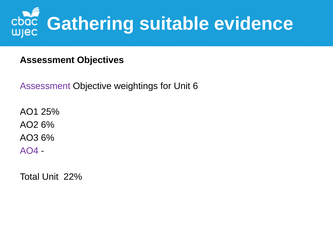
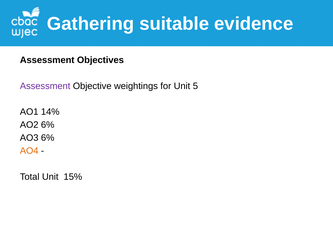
6: 6 -> 5
25%: 25% -> 14%
AO4 colour: purple -> orange
22%: 22% -> 15%
